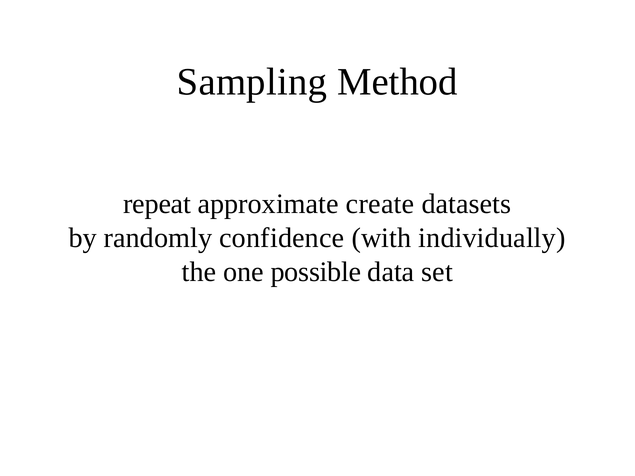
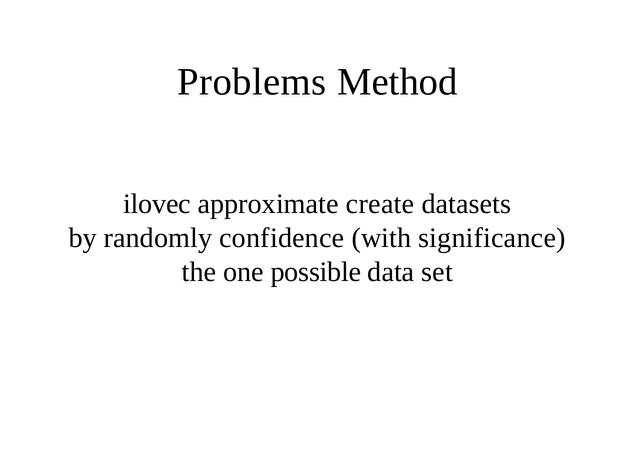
Sampling: Sampling -> Problems
repeat: repeat -> ilovec
individually: individually -> significance
